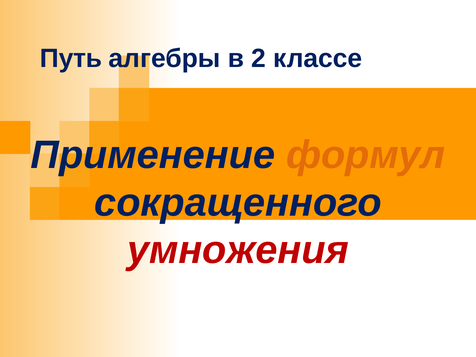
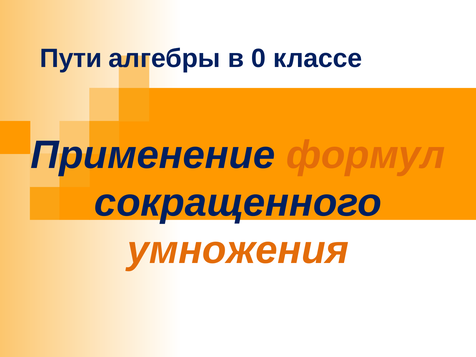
Путь: Путь -> Пути
2: 2 -> 0
умножения colour: red -> orange
